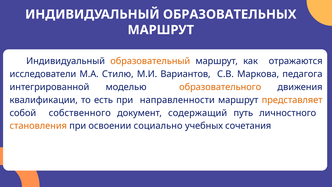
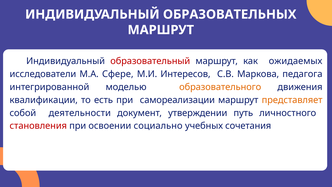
образовательный colour: orange -> red
отражаются: отражаются -> ожидаемых
Стилю: Стилю -> Сфере
Вариантов: Вариантов -> Интересов
направленности: направленности -> самореализации
собственного: собственного -> деятельности
содержащий: содержащий -> утверждении
становления colour: orange -> red
